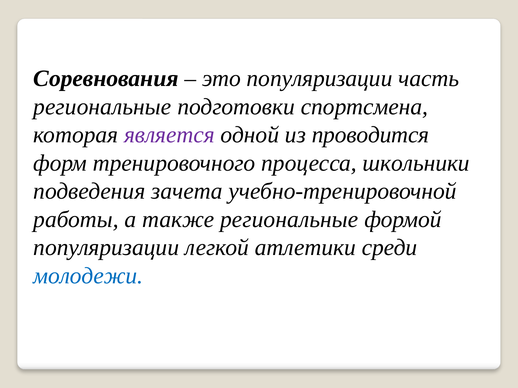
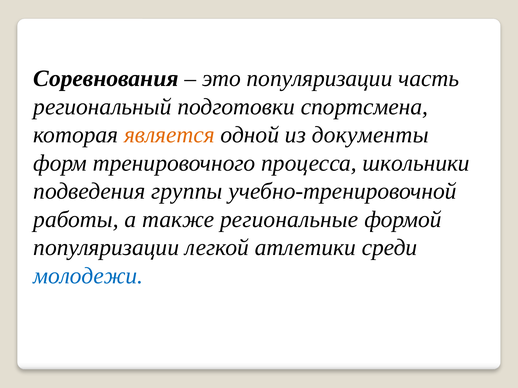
региональные at (102, 107): региональные -> региональный
является colour: purple -> orange
проводится: проводится -> документы
зачета: зачета -> группы
